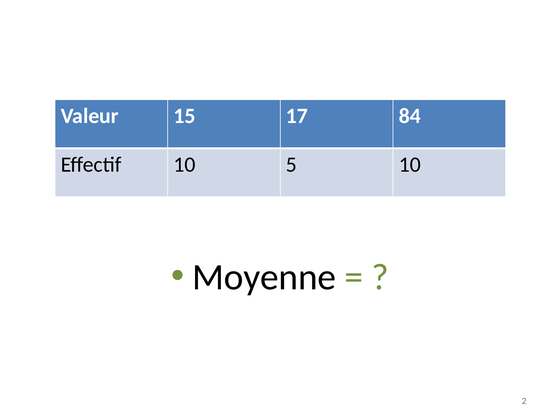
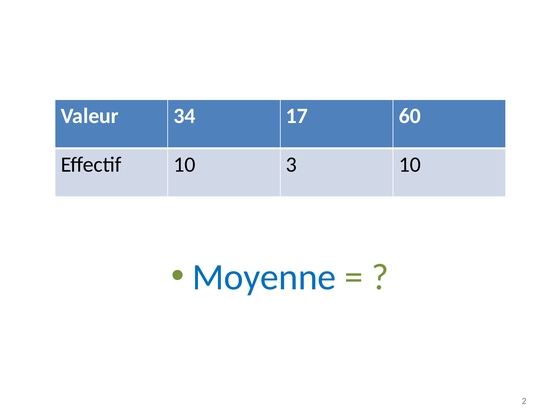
15: 15 -> 34
84: 84 -> 60
5: 5 -> 3
Moyenne colour: black -> blue
